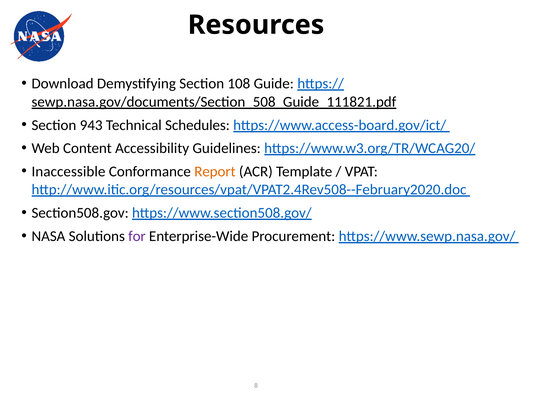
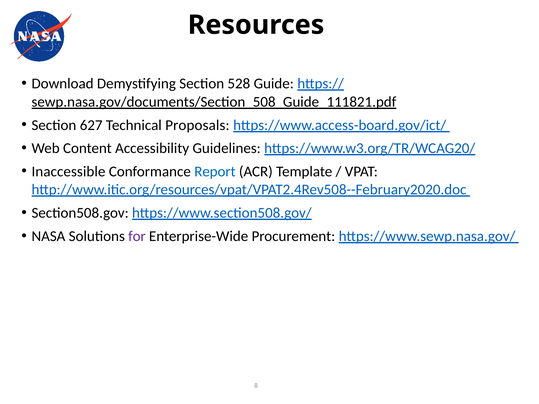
108: 108 -> 528
943: 943 -> 627
Schedules: Schedules -> Proposals
Report colour: orange -> blue
